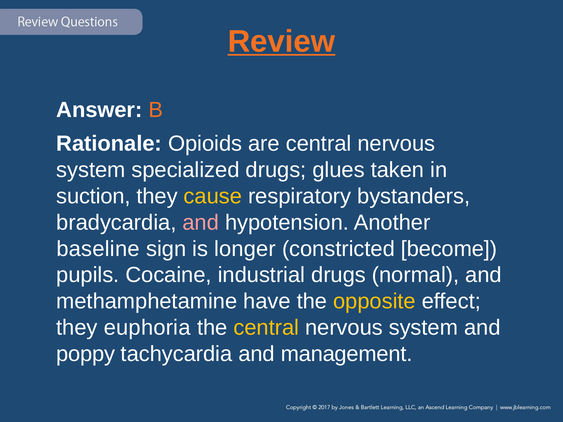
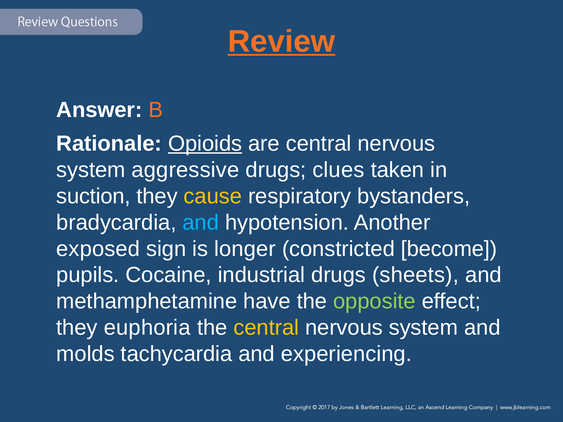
Opioids underline: none -> present
specialized: specialized -> aggressive
glues: glues -> clues
and at (201, 223) colour: pink -> light blue
baseline: baseline -> exposed
normal: normal -> sheets
opposite colour: yellow -> light green
poppy: poppy -> molds
management: management -> experiencing
